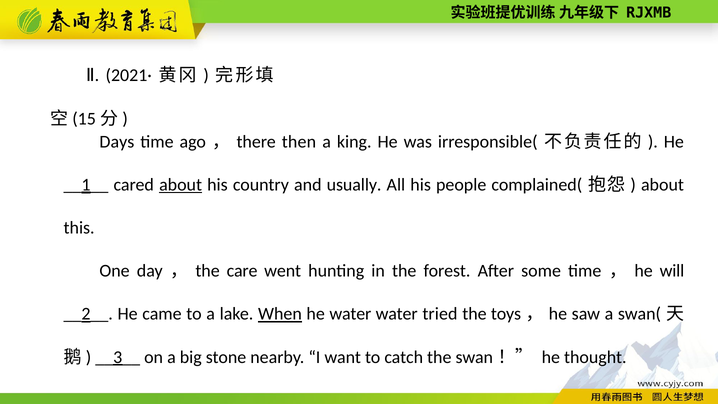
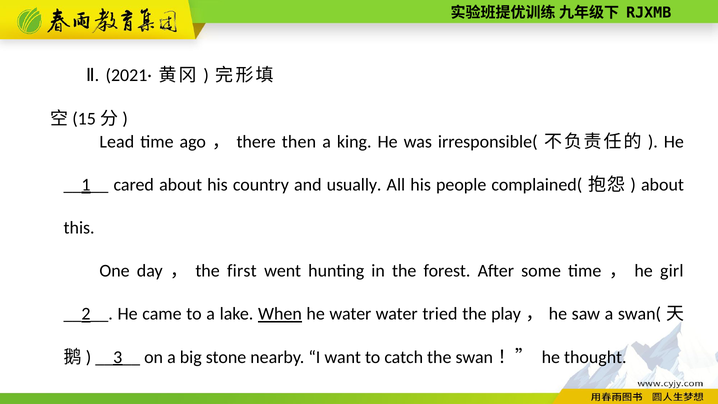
Days: Days -> Lead
about at (181, 185) underline: present -> none
care: care -> first
will: will -> girl
toys: toys -> play
